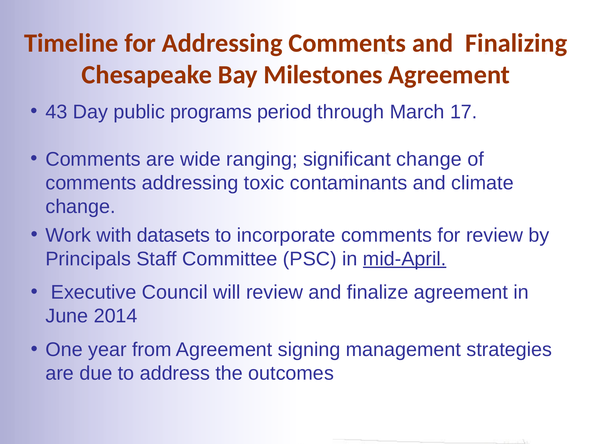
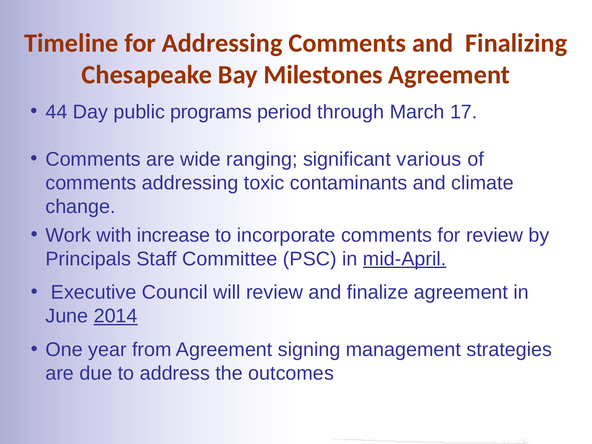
43: 43 -> 44
significant change: change -> various
datasets: datasets -> increase
2014 underline: none -> present
